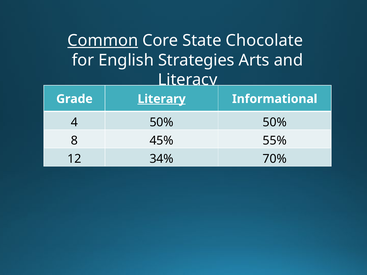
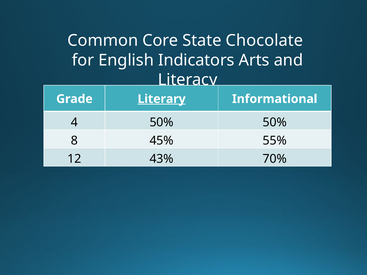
Common underline: present -> none
Strategies: Strategies -> Indicators
34%: 34% -> 43%
